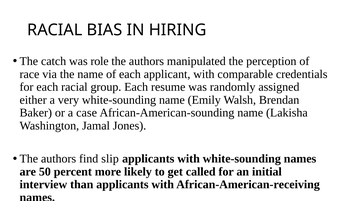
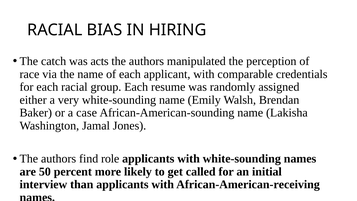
role: role -> acts
slip: slip -> role
